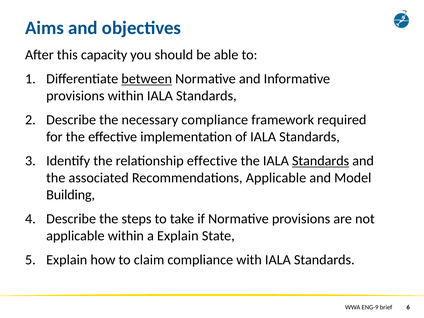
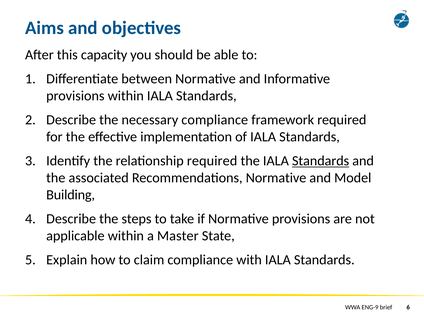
between underline: present -> none
relationship effective: effective -> required
Recommendations Applicable: Applicable -> Normative
a Explain: Explain -> Master
